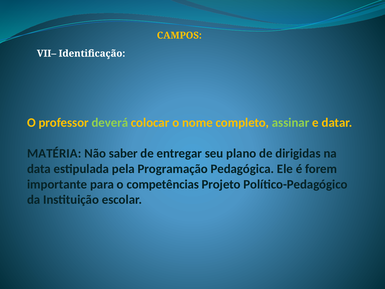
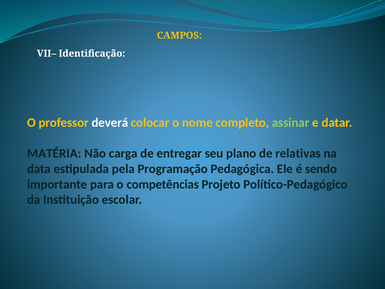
deverá colour: light green -> white
saber: saber -> carga
dirigidas: dirigidas -> relativas
forem: forem -> sendo
